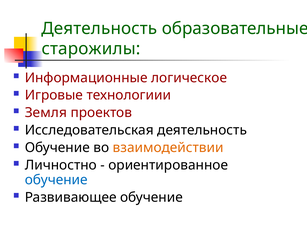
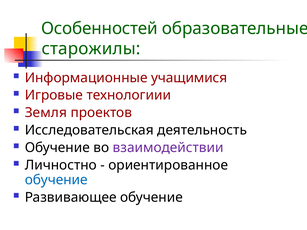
Деятельность at (99, 28): Деятельность -> Особенностей
логическое: логическое -> учащимися
взаимодействии colour: orange -> purple
